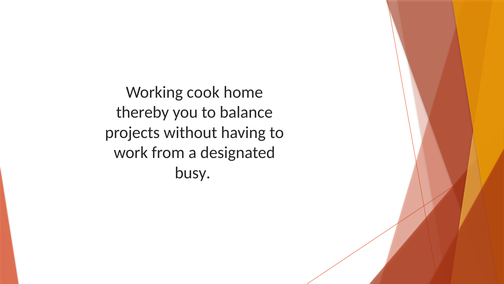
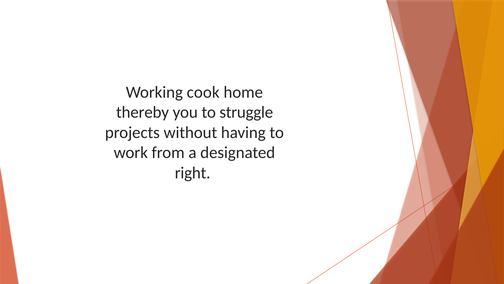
balance: balance -> struggle
busy: busy -> right
